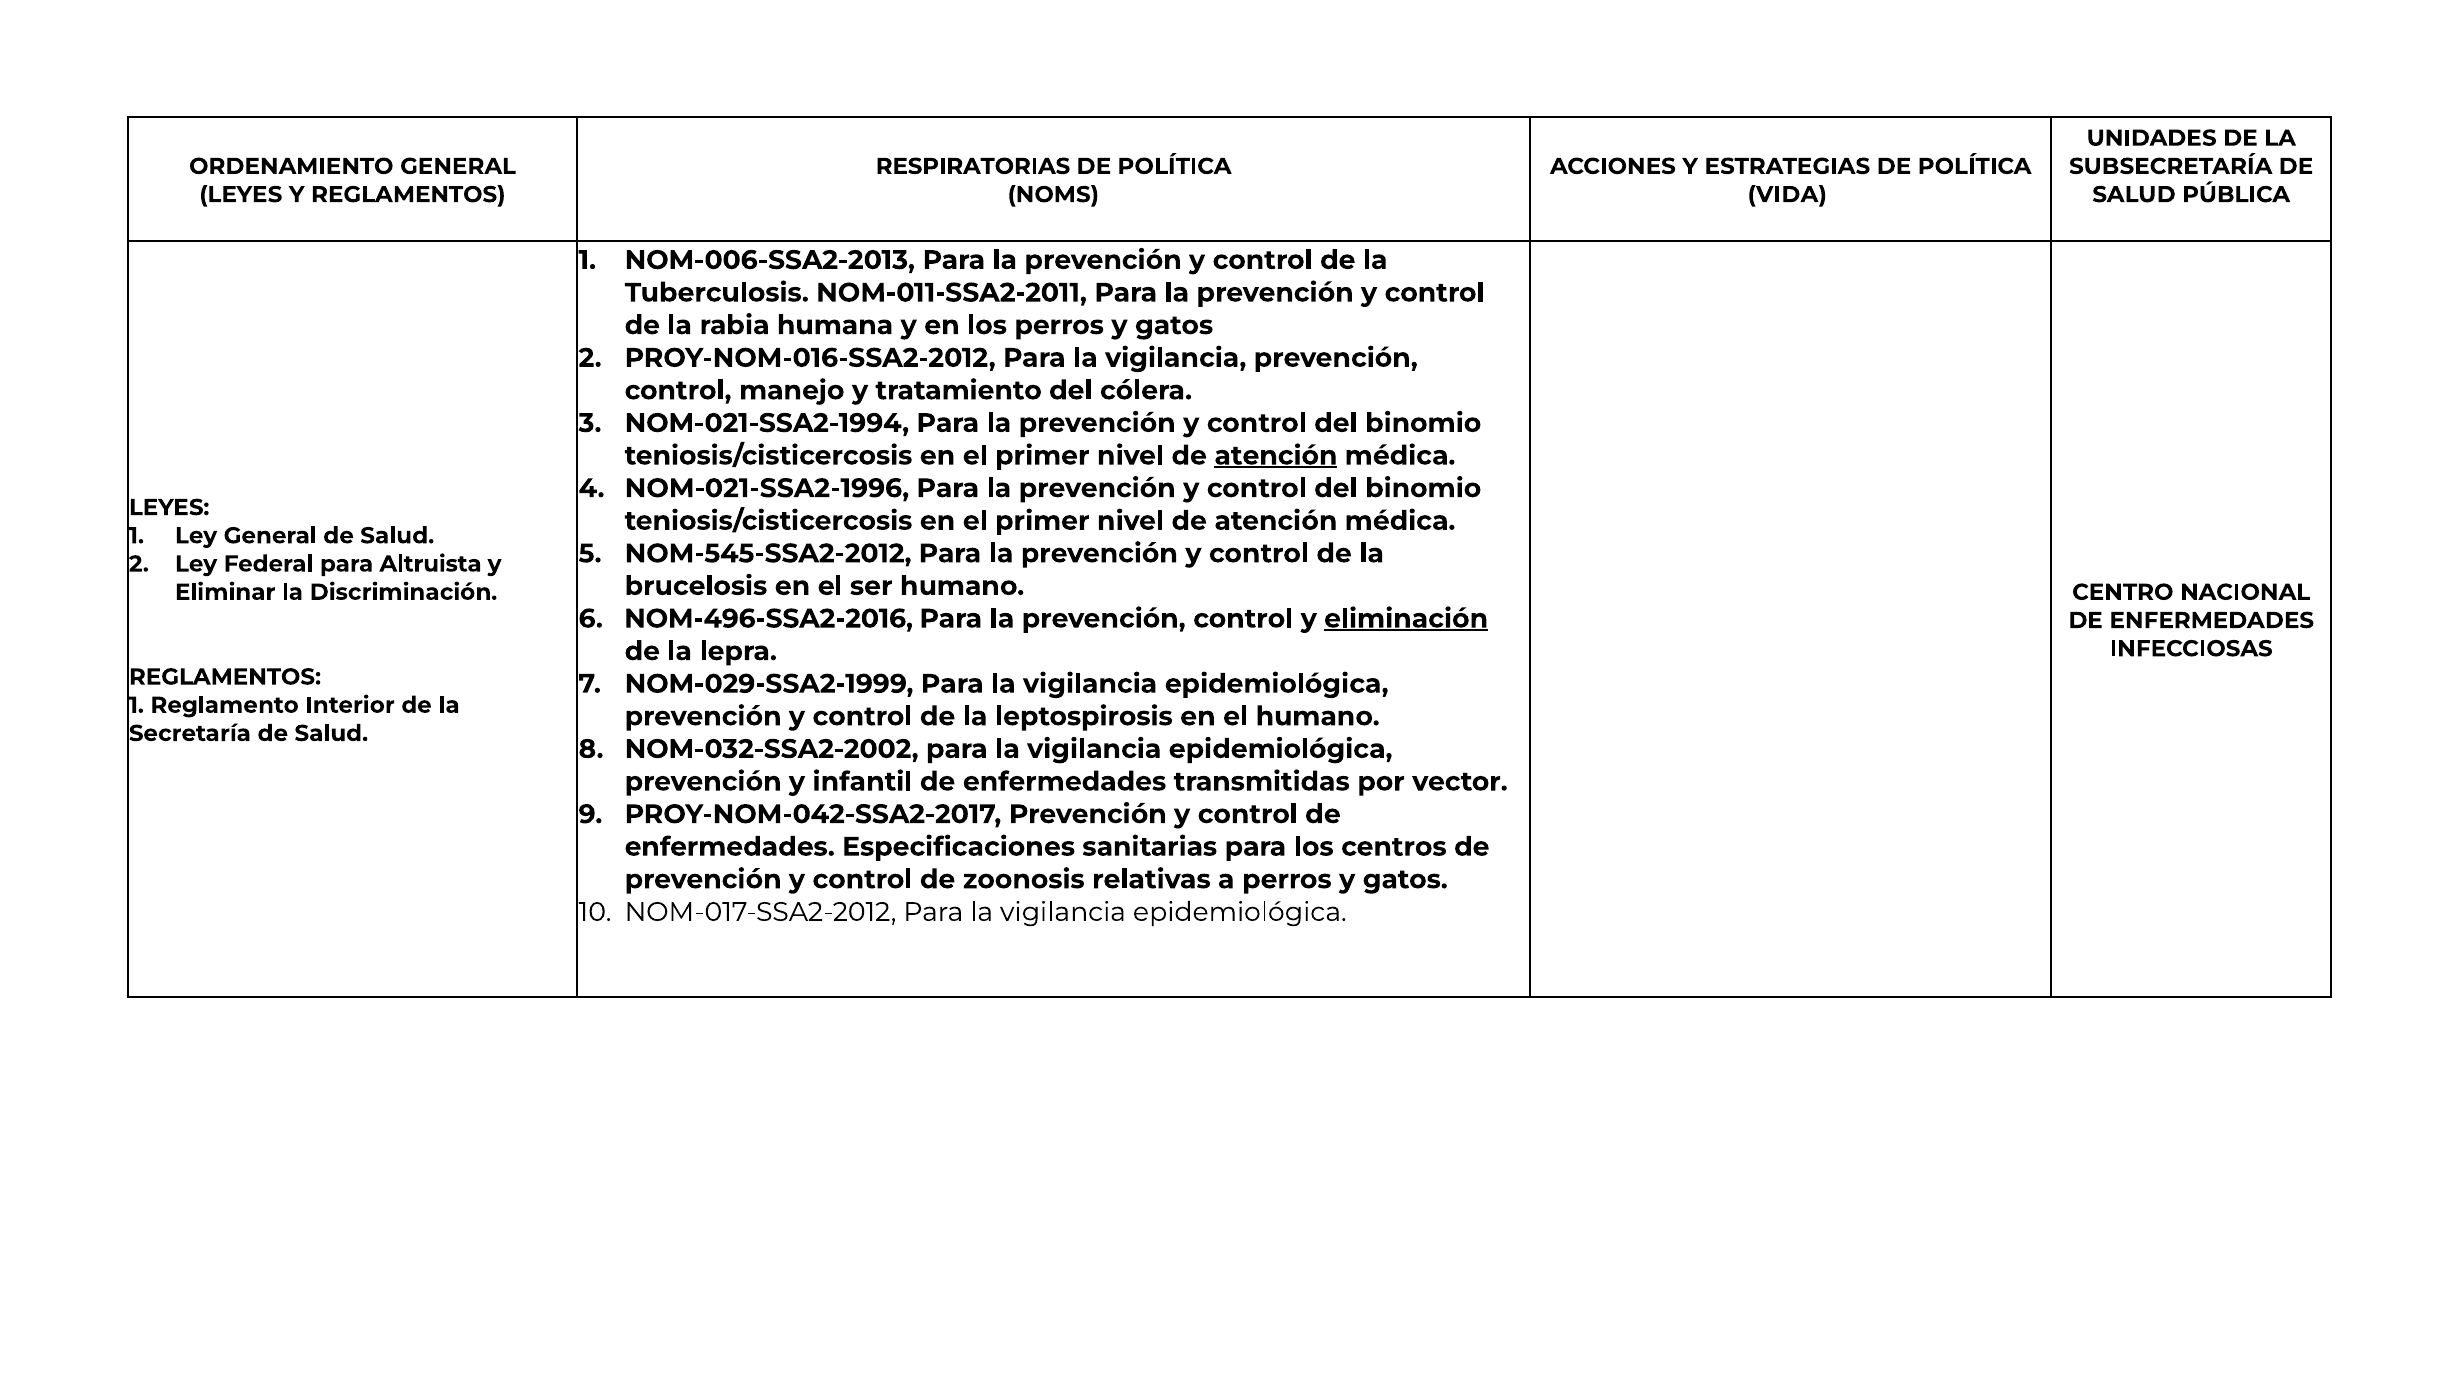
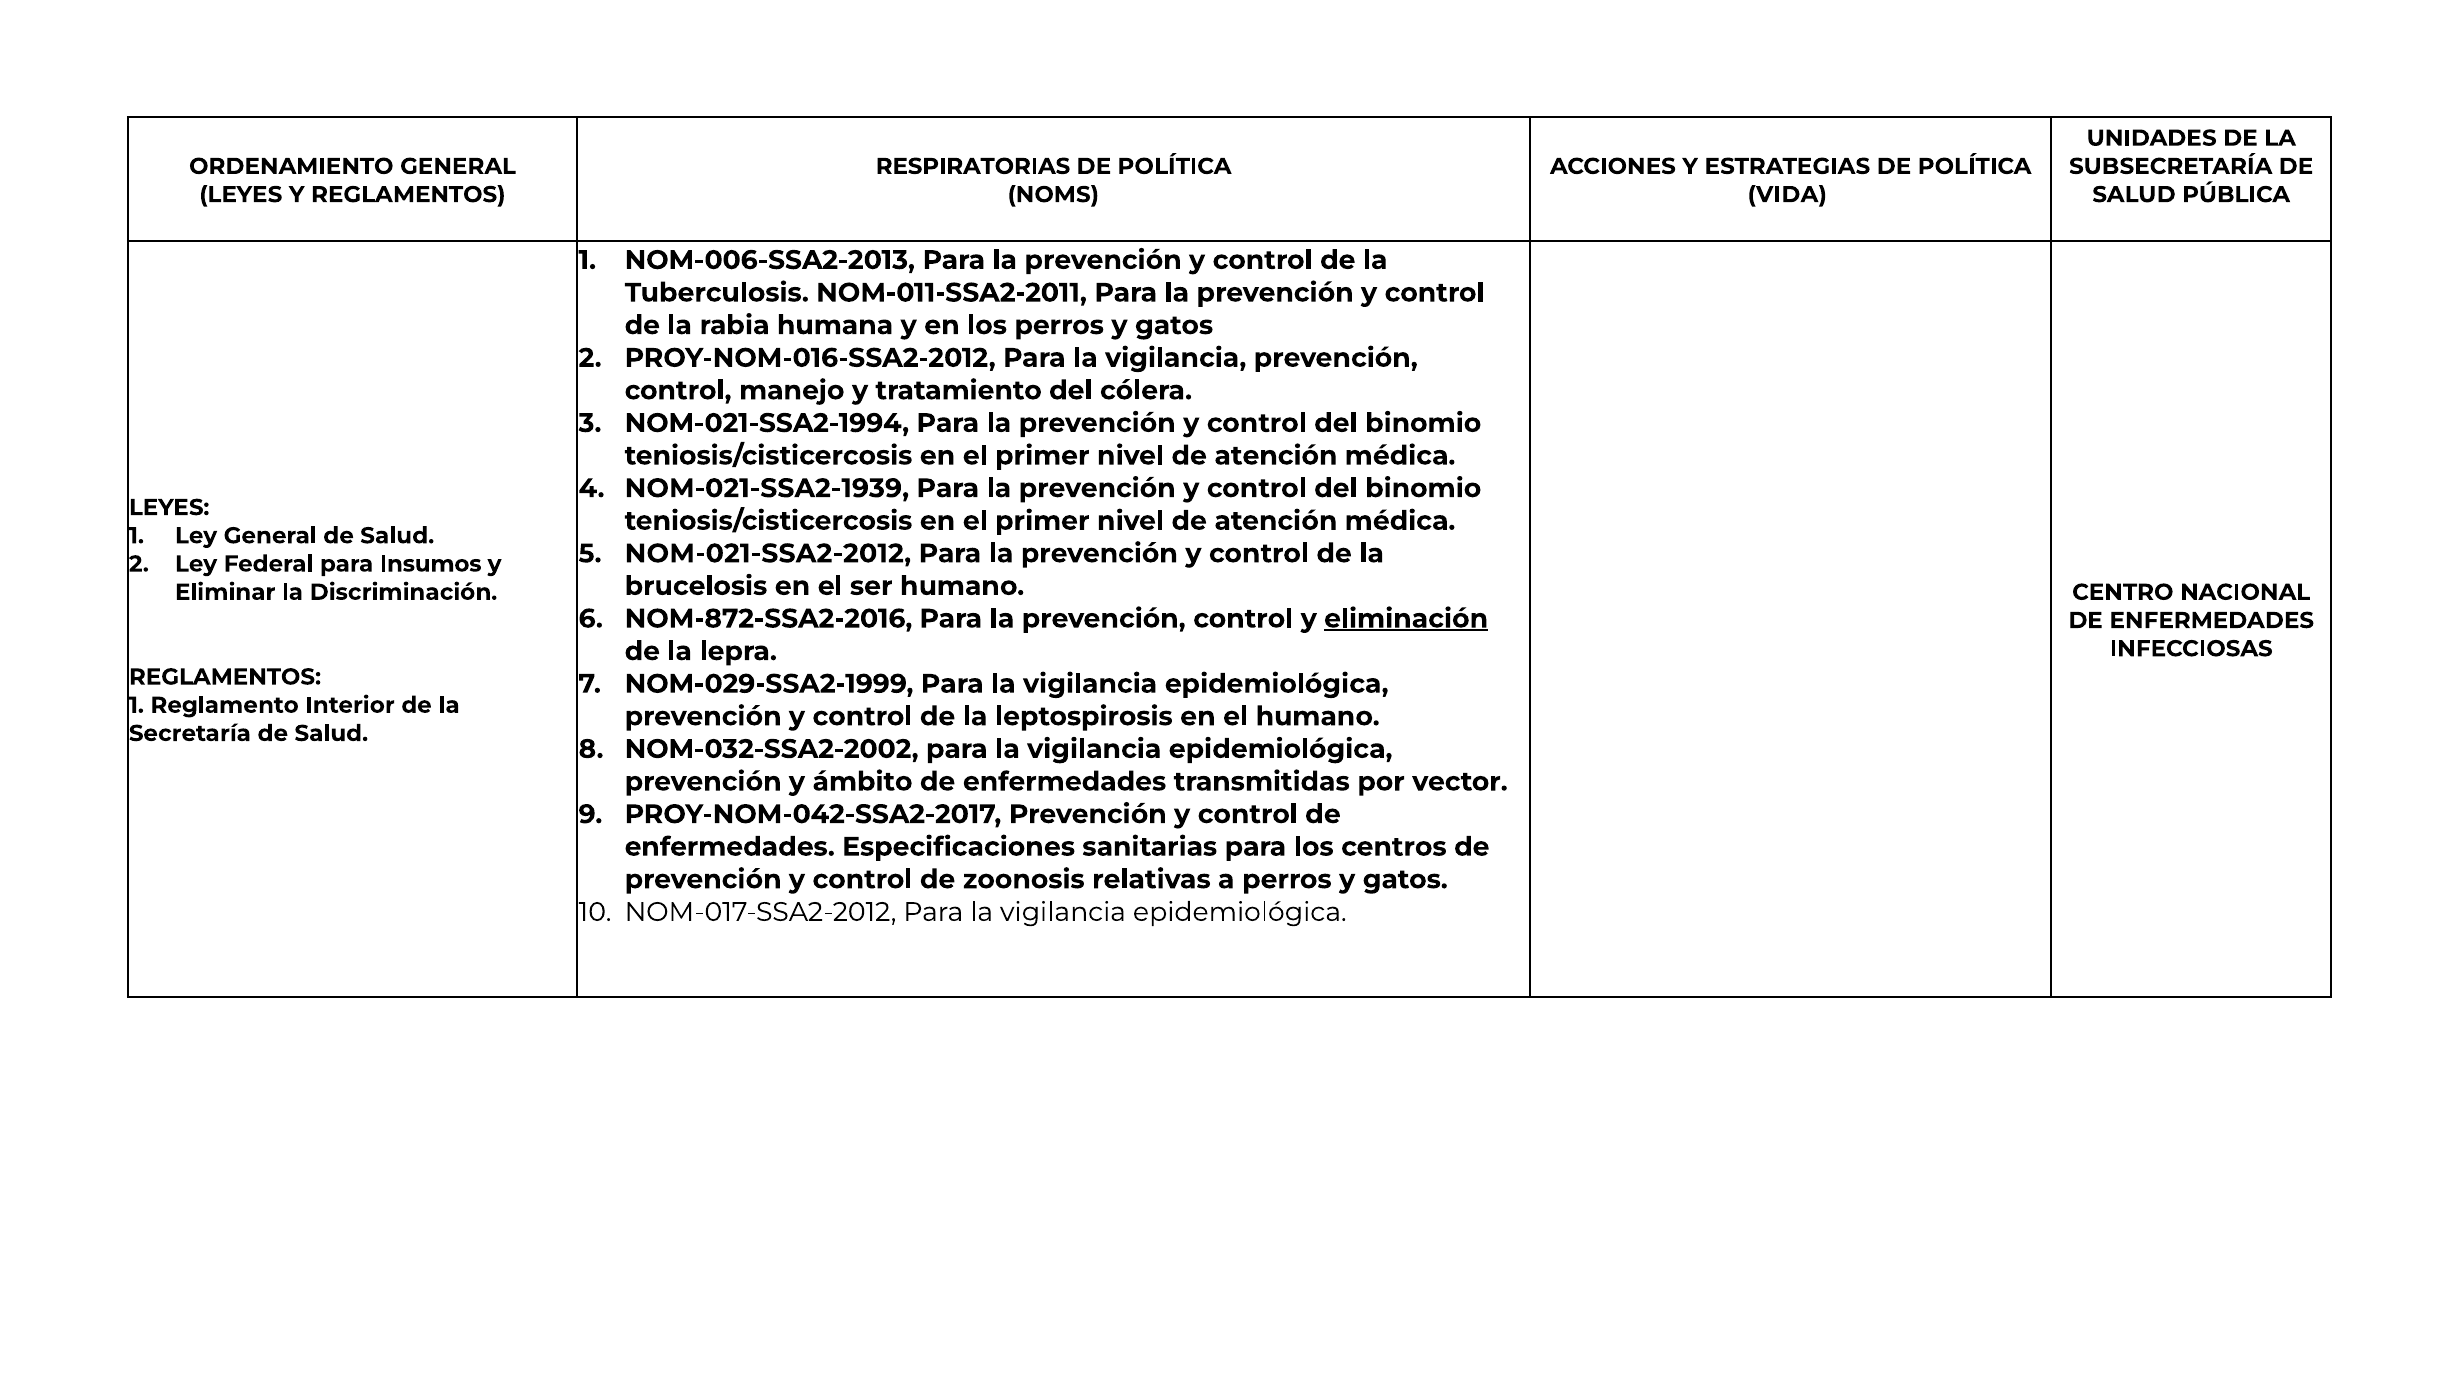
atención at (1276, 456) underline: present -> none
NOM-021-SSA2-1996: NOM-021-SSA2-1996 -> NOM-021-SSA2-1939
NOM-545-SSA2-2012: NOM-545-SSA2-2012 -> NOM-021-SSA2-2012
Altruista: Altruista -> Insumos
NOM-496-SSA2-2016: NOM-496-SSA2-2016 -> NOM-872-SSA2-2016
infantil: infantil -> ámbito
